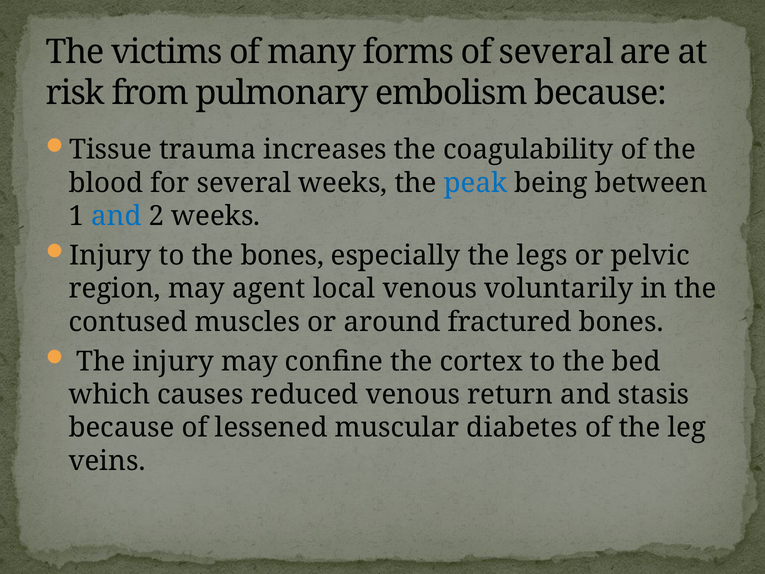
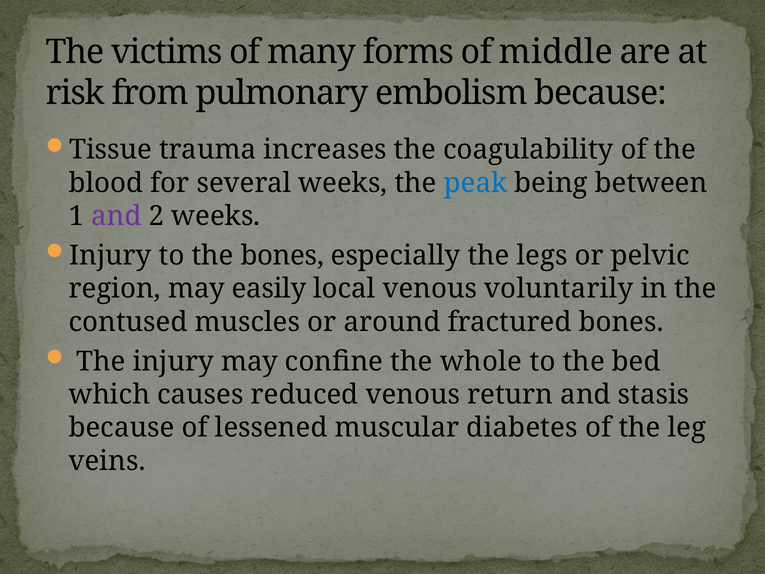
of several: several -> middle
and at (116, 216) colour: blue -> purple
agent: agent -> easily
cortex: cortex -> whole
